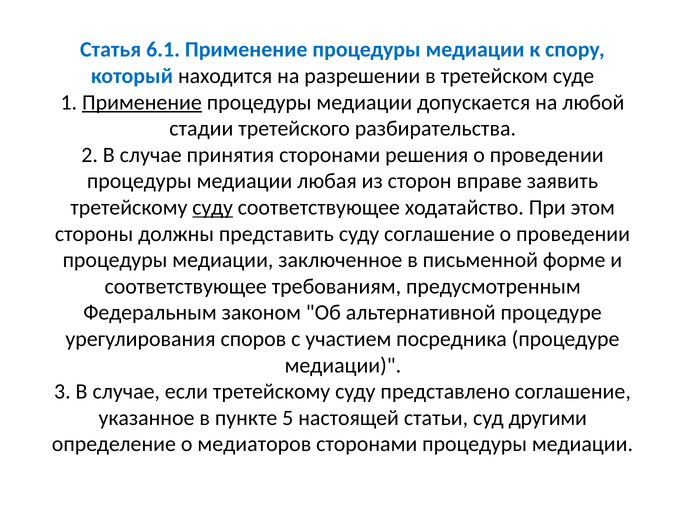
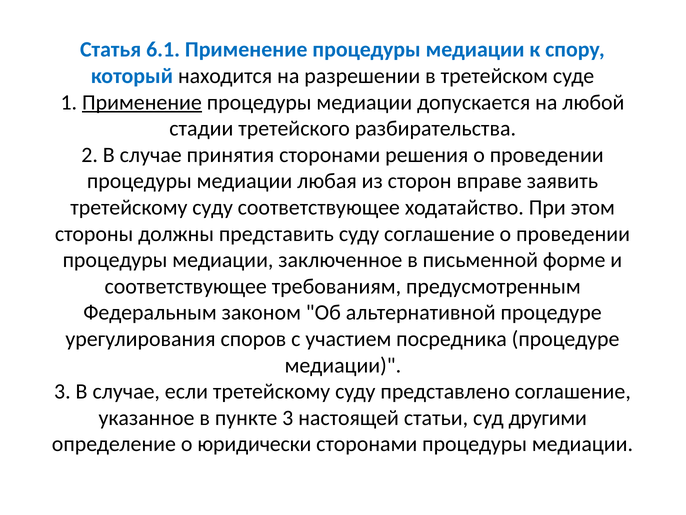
суду at (213, 207) underline: present -> none
пункте 5: 5 -> 3
медиаторов: медиаторов -> юридически
